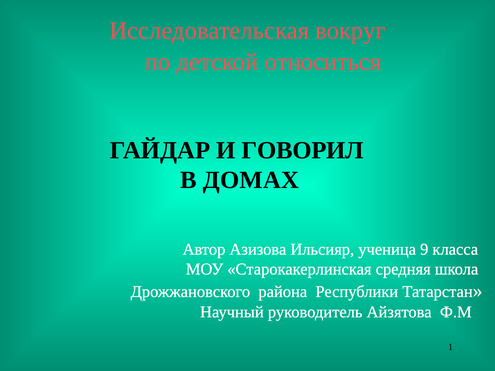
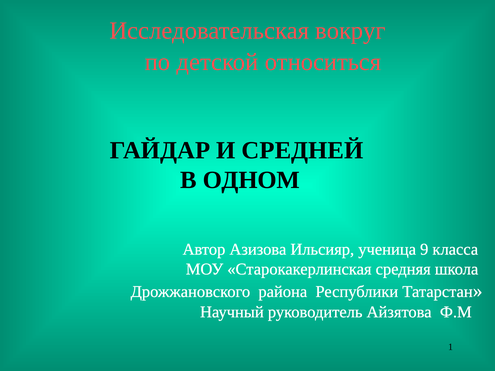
ГОВОРИЛ: ГОВОРИЛ -> СРЕДНЕЙ
ДОМАХ: ДОМАХ -> ОДНОМ
